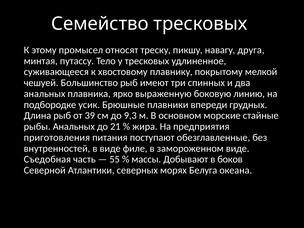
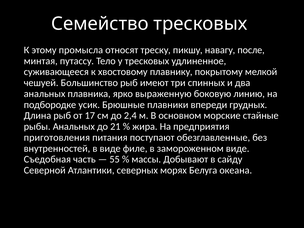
промысел: промысел -> промысла
друга: друга -> после
39: 39 -> 17
9,3: 9,3 -> 2,4
боков: боков -> сайду
